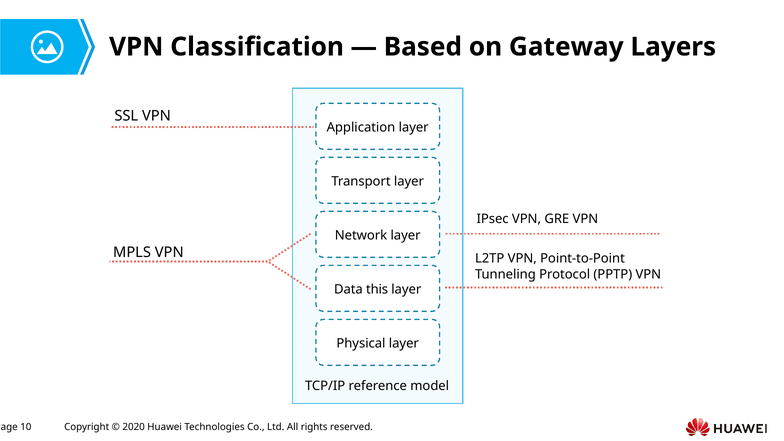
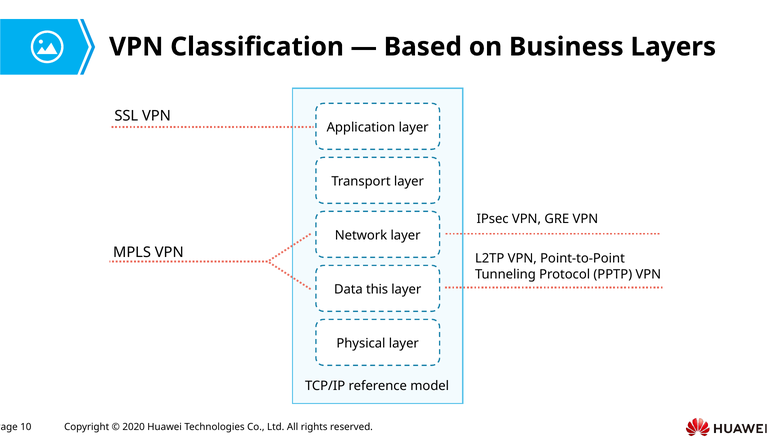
Gateway: Gateway -> Business
